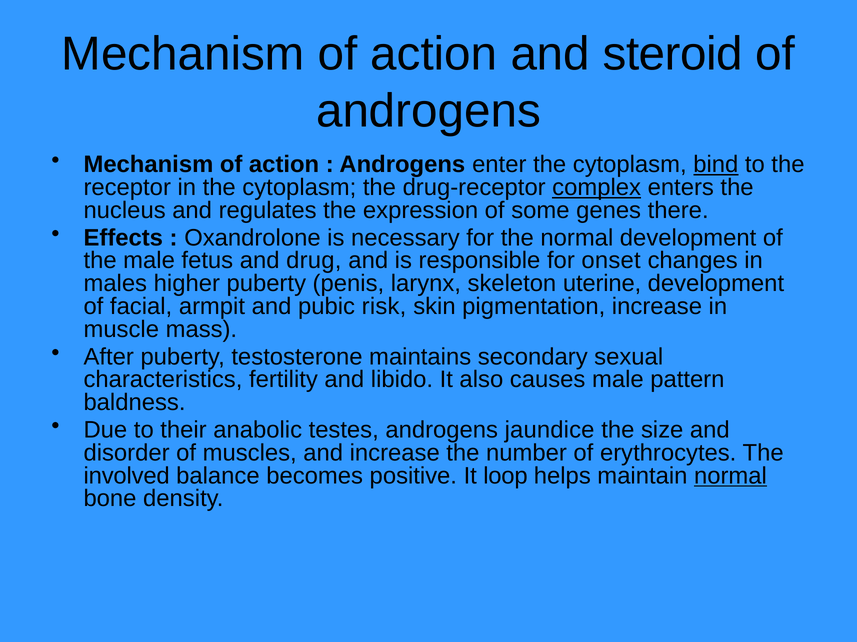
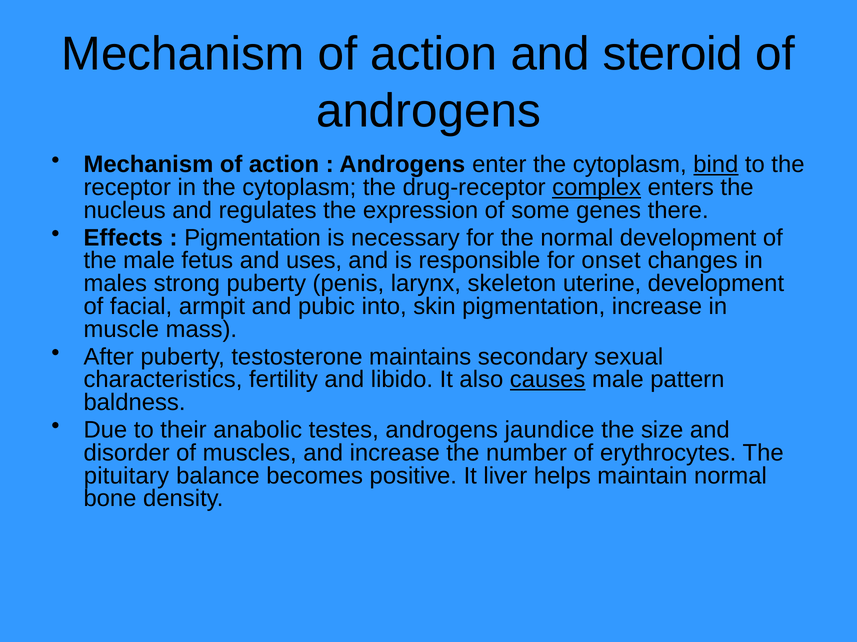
Oxandrolone at (252, 238): Oxandrolone -> Pigmentation
drug: drug -> uses
higher: higher -> strong
risk: risk -> into
causes underline: none -> present
involved: involved -> pituitary
loop: loop -> liver
normal at (730, 476) underline: present -> none
